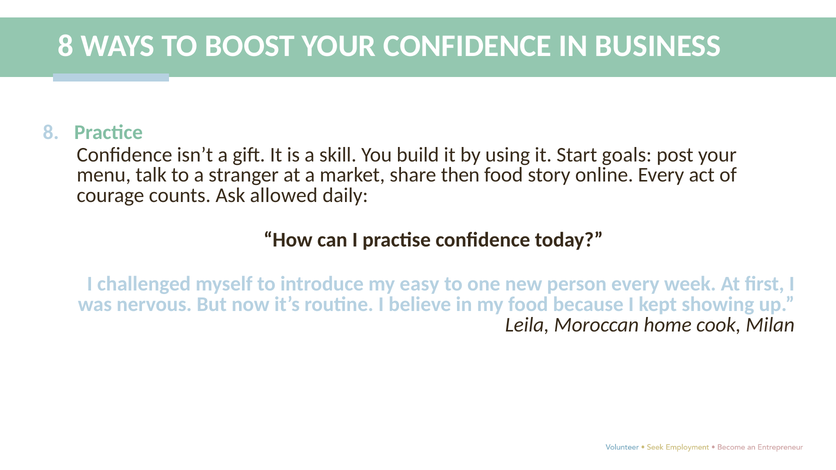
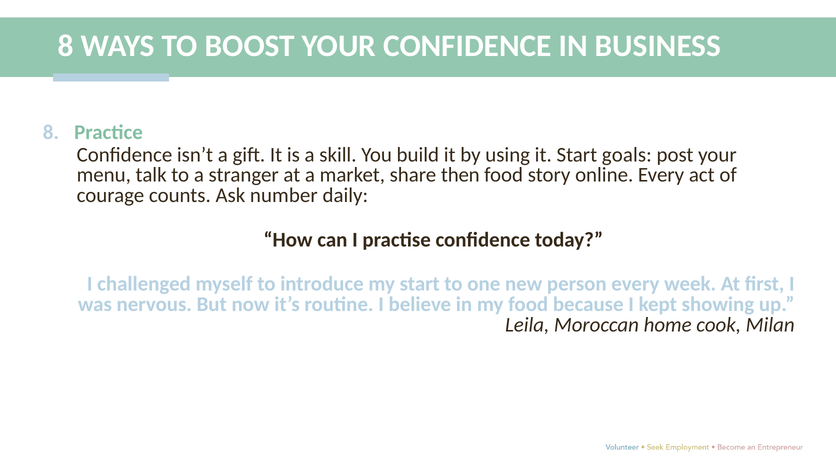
allowed: allowed -> number
my easy: easy -> start
